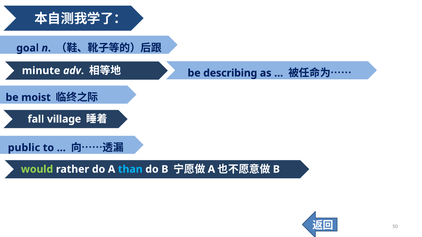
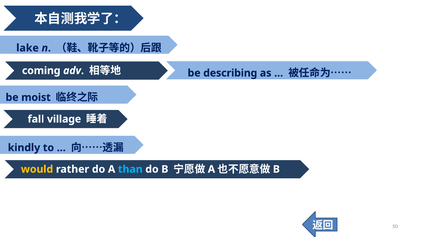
goal: goal -> lake
minute: minute -> coming
public: public -> kindly
would colour: light green -> yellow
